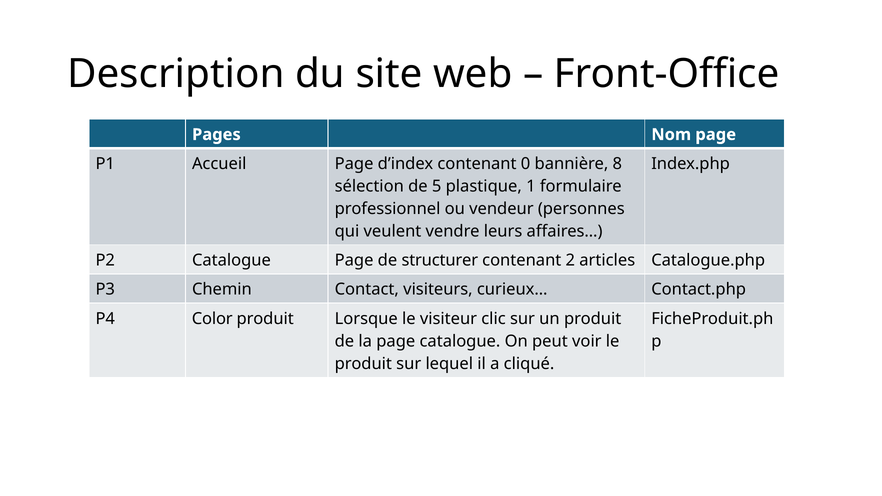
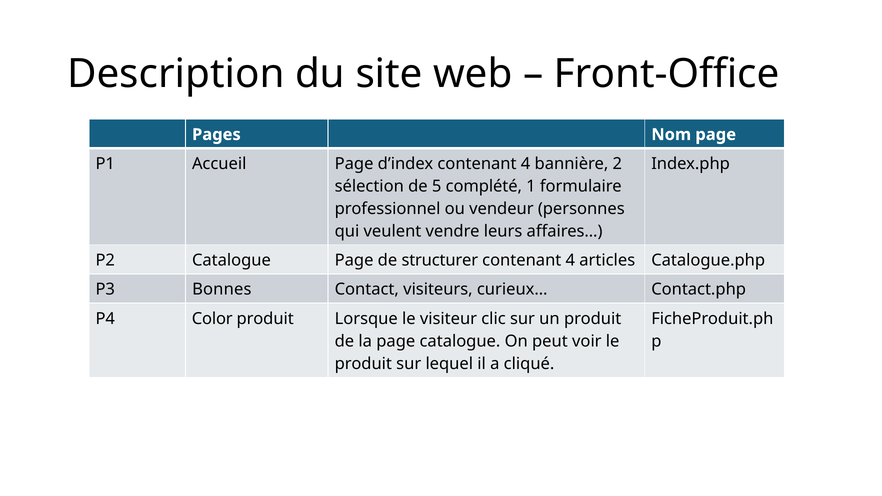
d’index contenant 0: 0 -> 4
8: 8 -> 2
plastique: plastique -> complété
2 at (570, 260): 2 -> 4
Chemin: Chemin -> Bonnes
